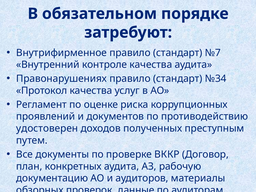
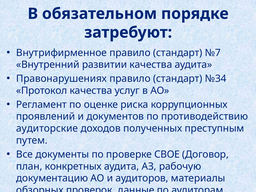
контроле: контроле -> развитии
удостоверен: удостоверен -> аудиторские
ВККР: ВККР -> СВОЕ
